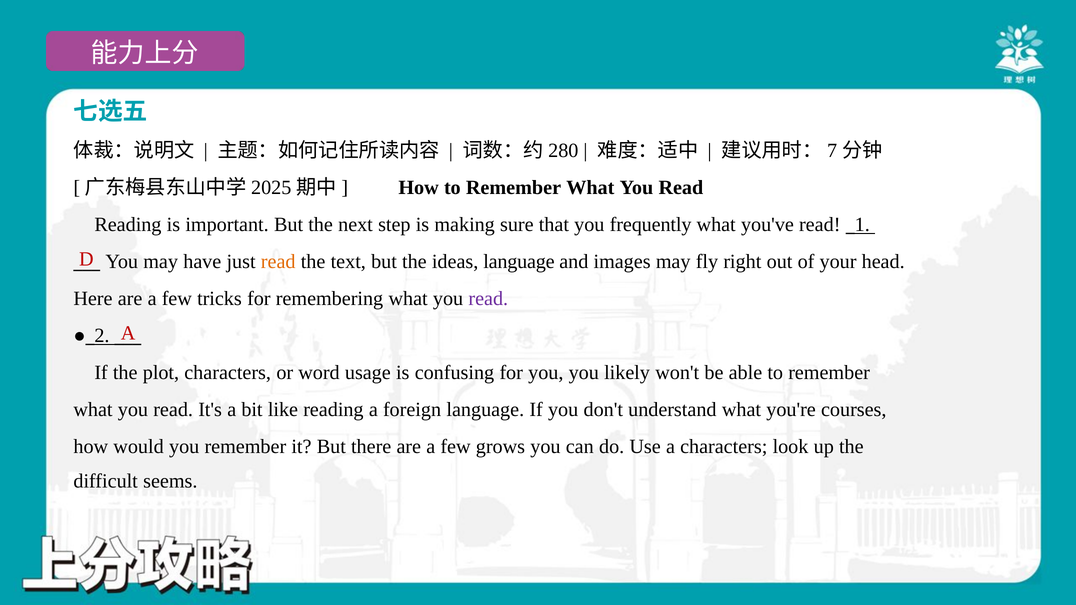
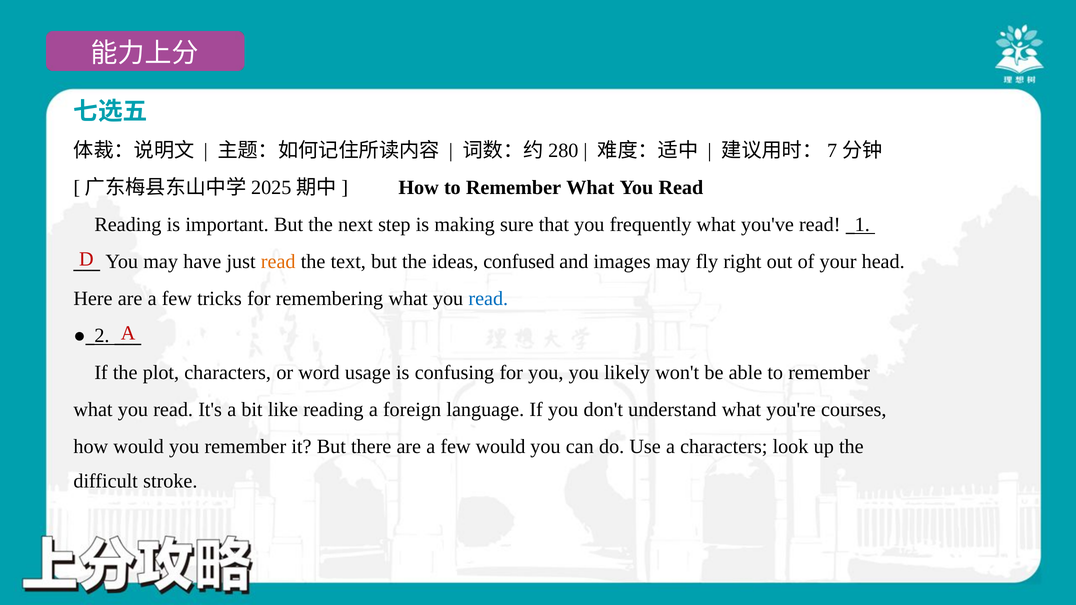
ideas language: language -> confused
read at (488, 299) colour: purple -> blue
few grows: grows -> would
seems: seems -> stroke
